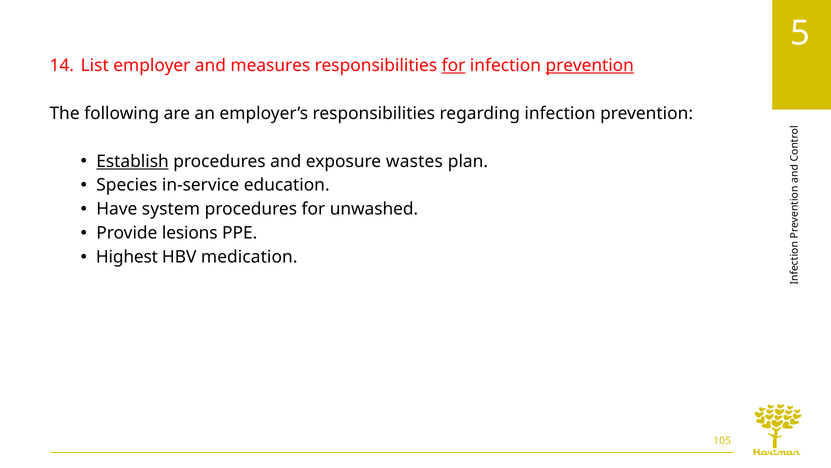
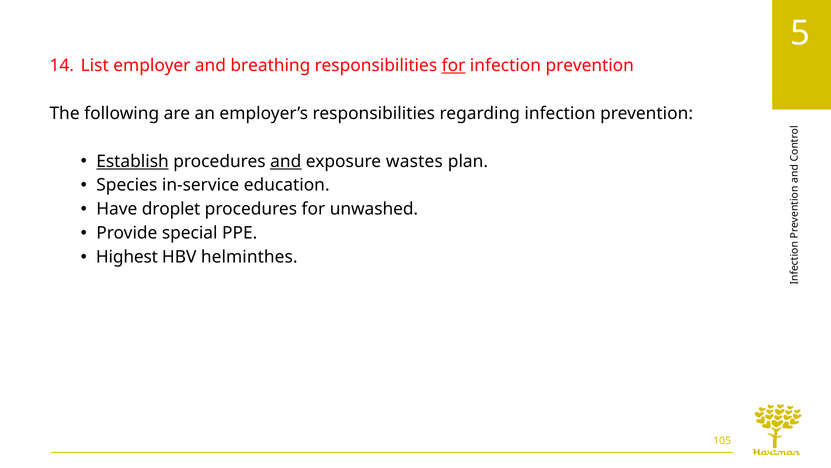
measures: measures -> breathing
prevention at (590, 66) underline: present -> none
and at (286, 161) underline: none -> present
system: system -> droplet
lesions: lesions -> special
medication: medication -> helminthes
